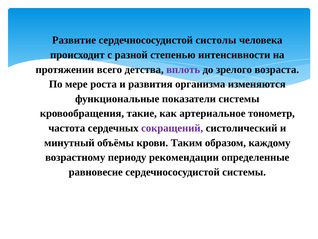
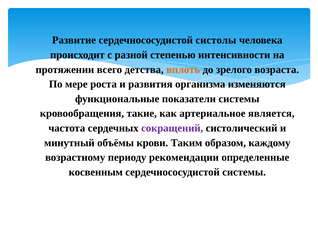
вплоть colour: purple -> orange
тонометр: тонометр -> является
равновесие: равновесие -> косвенным
